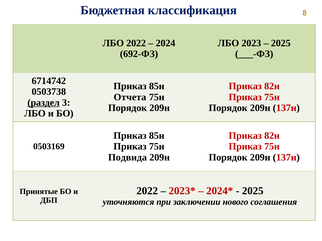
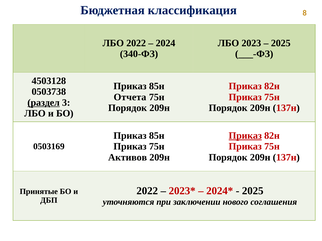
692-ФЗ: 692-ФЗ -> 340-ФЗ
6714742: 6714742 -> 4503128
Приказ at (245, 136) underline: none -> present
Подвида: Подвида -> Активов
